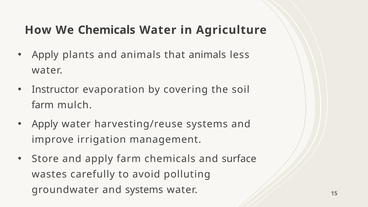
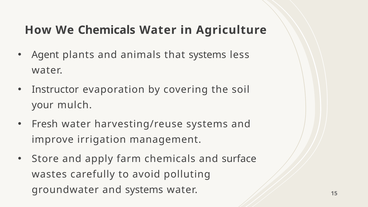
Apply at (45, 55): Apply -> Agent
that animals: animals -> systems
farm at (43, 105): farm -> your
Apply at (45, 124): Apply -> Fresh
